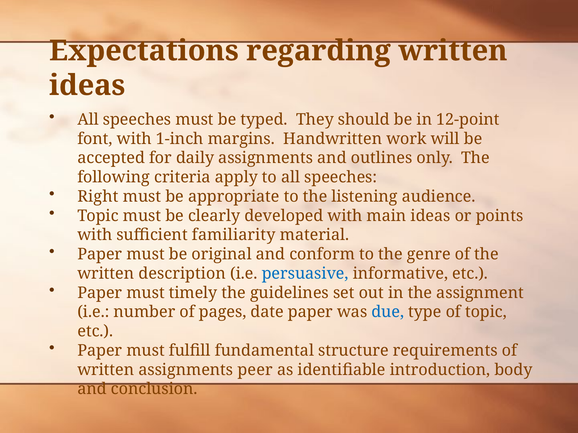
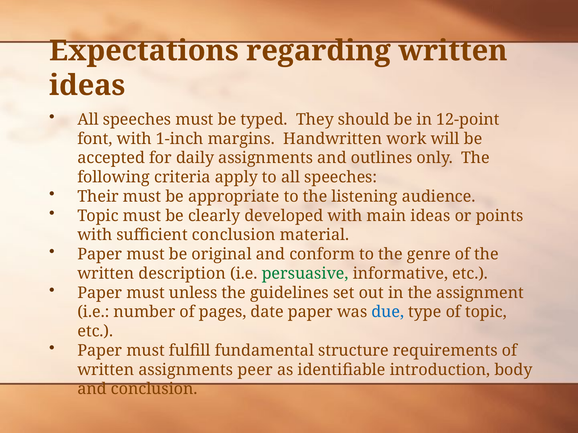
Right: Right -> Their
sufficient familiarity: familiarity -> conclusion
persuasive colour: blue -> green
timely: timely -> unless
